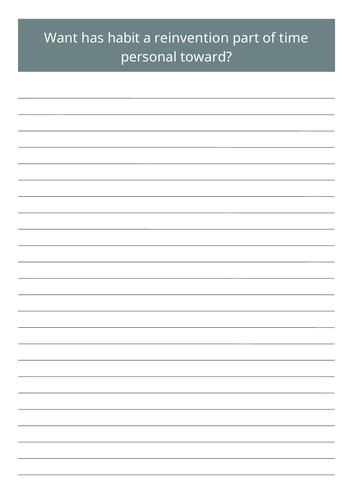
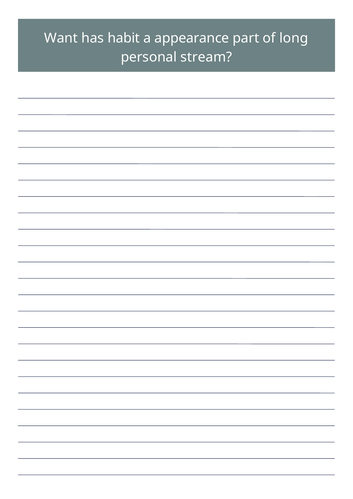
reinvention: reinvention -> appearance
time: time -> long
toward: toward -> stream
